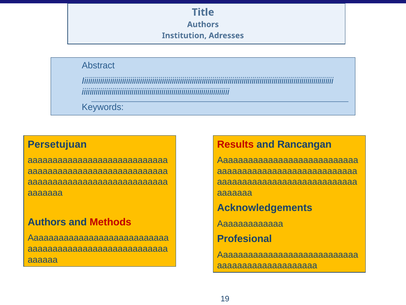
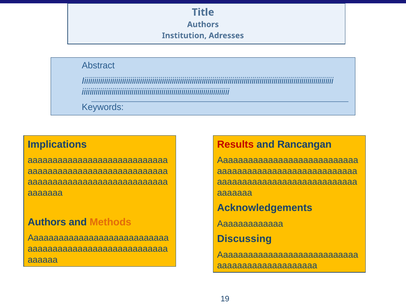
Persetujuan: Persetujuan -> Implications
Methods colour: red -> orange
Profesional: Profesional -> Discussing
